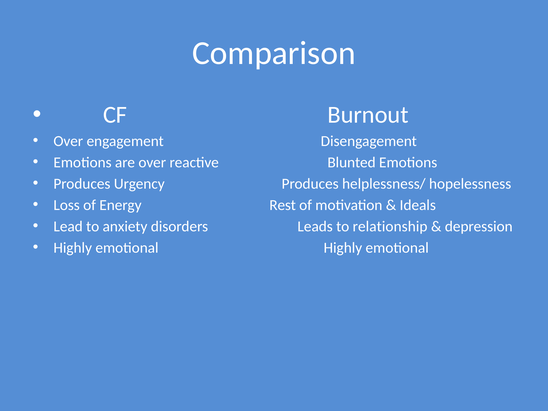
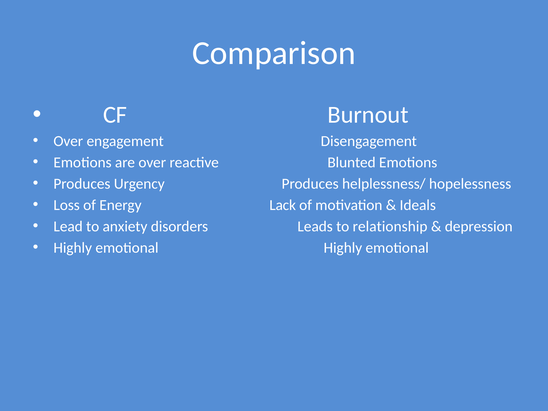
Rest: Rest -> Lack
